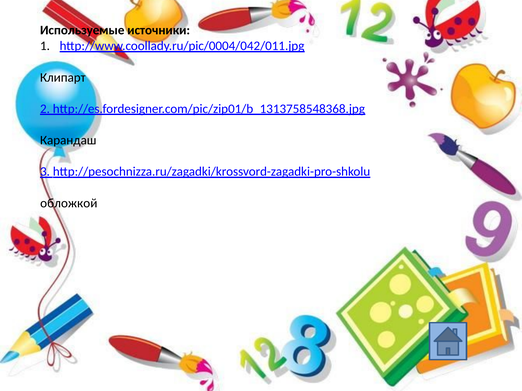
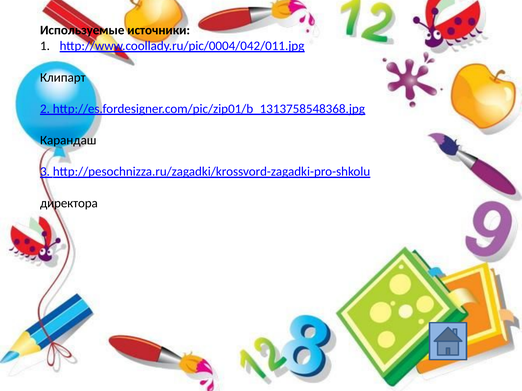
обложкой: обложкой -> директора
